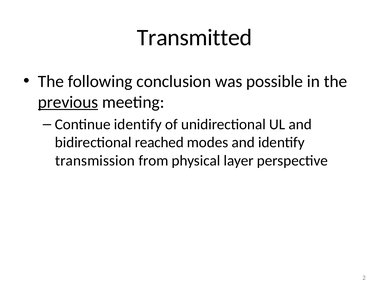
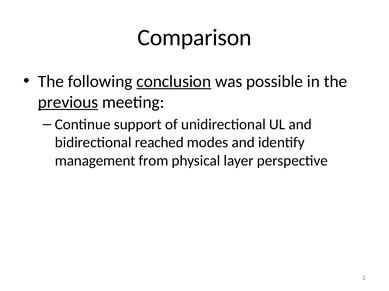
Transmitted: Transmitted -> Comparison
conclusion underline: none -> present
Continue identify: identify -> support
transmission: transmission -> management
